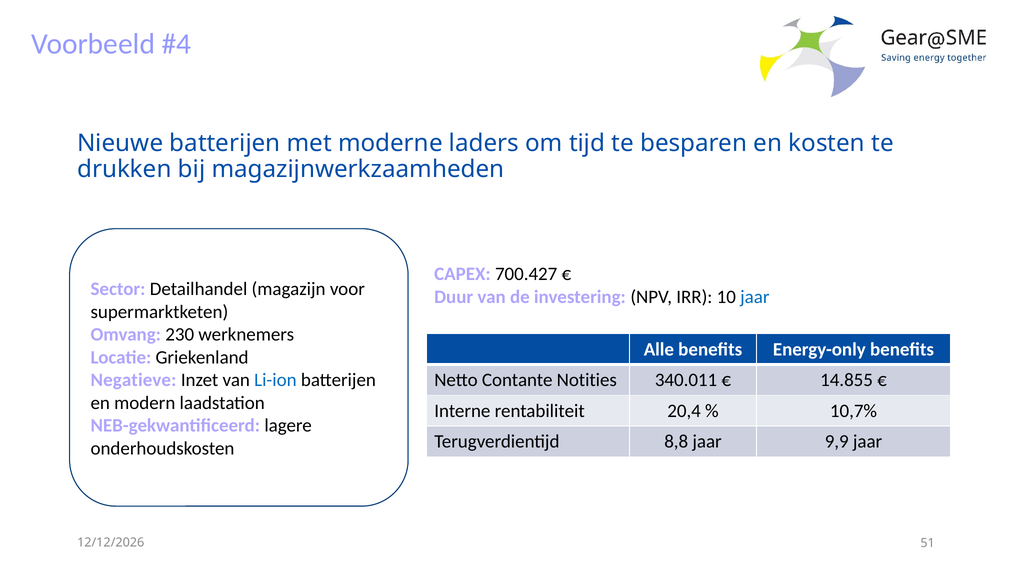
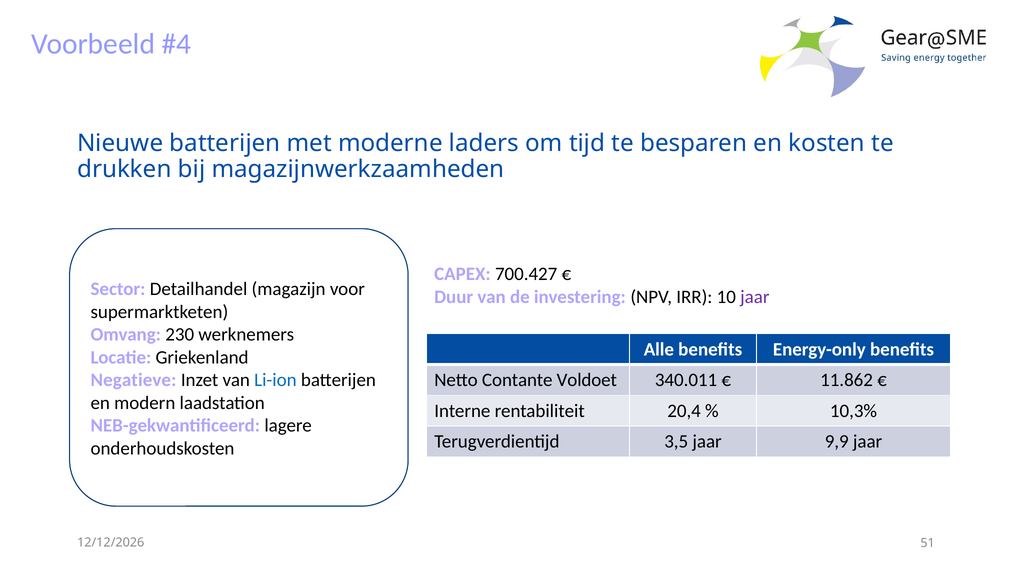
jaar at (755, 297) colour: blue -> purple
Notities: Notities -> Voldoet
14.855: 14.855 -> 11.862
10,7%: 10,7% -> 10,3%
8,8: 8,8 -> 3,5
